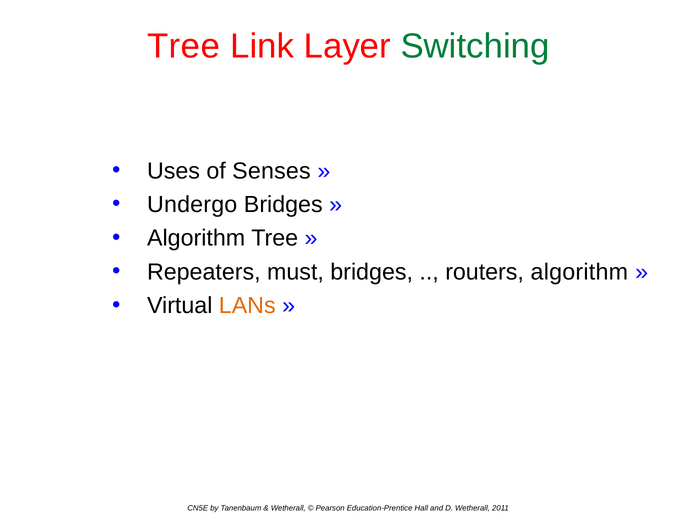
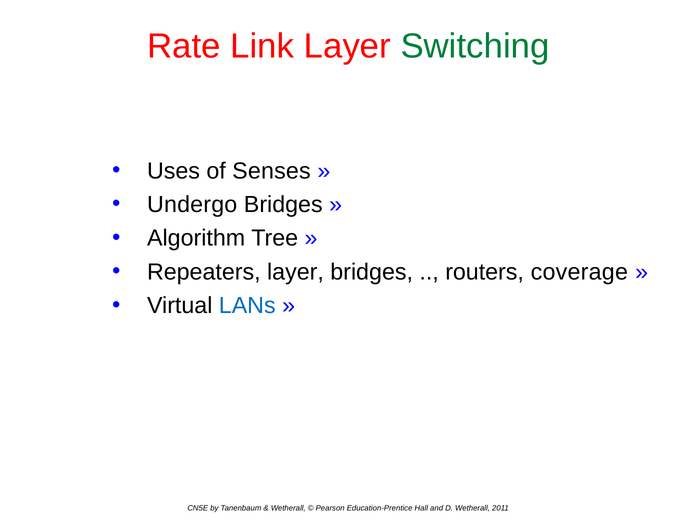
Tree at (184, 46): Tree -> Rate
Repeaters must: must -> layer
routers algorithm: algorithm -> coverage
LANs colour: orange -> blue
